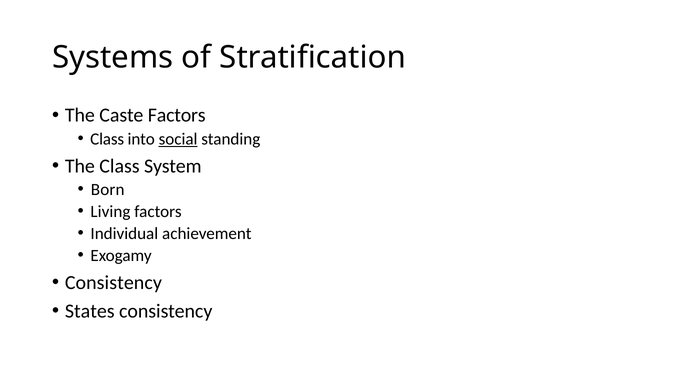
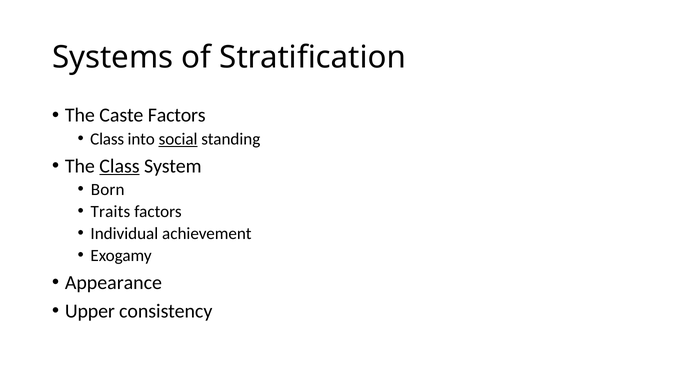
Class at (119, 166) underline: none -> present
Living: Living -> Traits
Consistency at (113, 283): Consistency -> Appearance
States: States -> Upper
